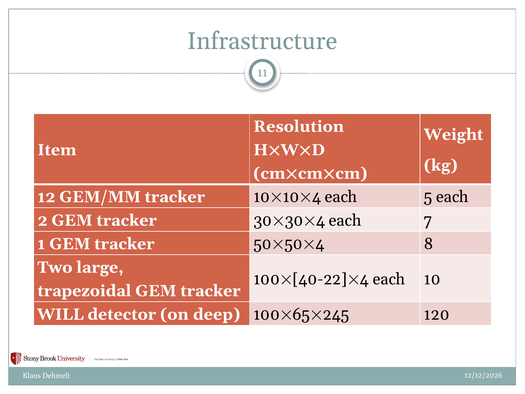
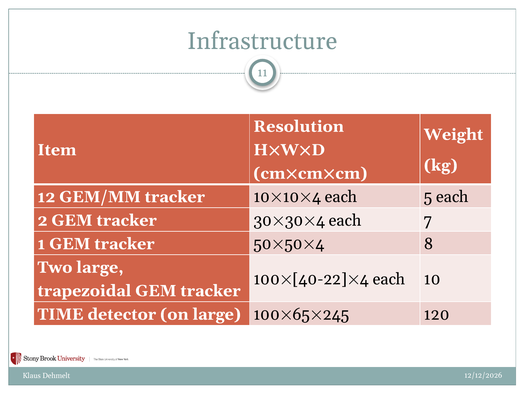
WILL: WILL -> TIME
on deep: deep -> large
